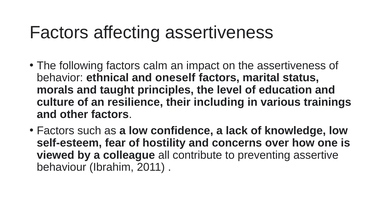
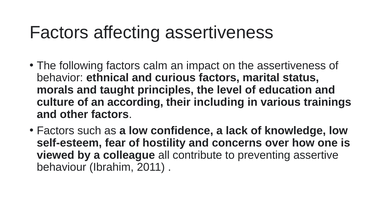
oneself: oneself -> curious
resilience: resilience -> according
